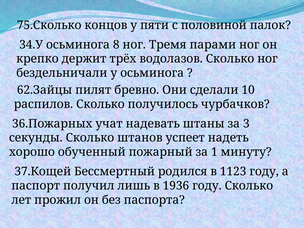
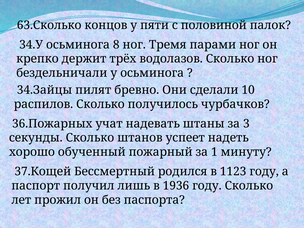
75.Сколько: 75.Сколько -> 63.Сколько
62.Зайцы: 62.Зайцы -> 34.Зайцы
